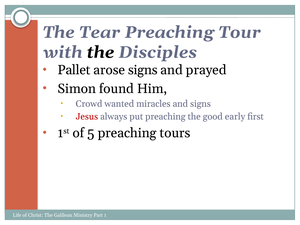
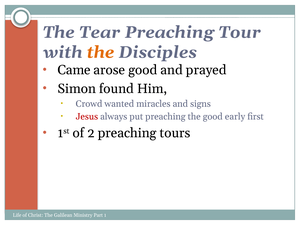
the at (101, 52) colour: black -> orange
Pallet: Pallet -> Came
arose signs: signs -> good
5: 5 -> 2
